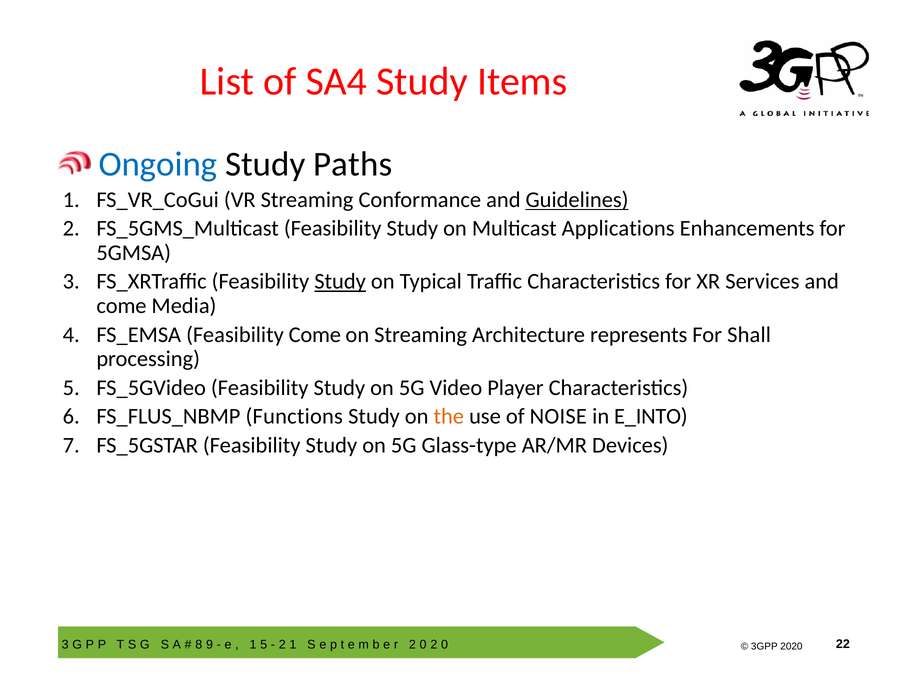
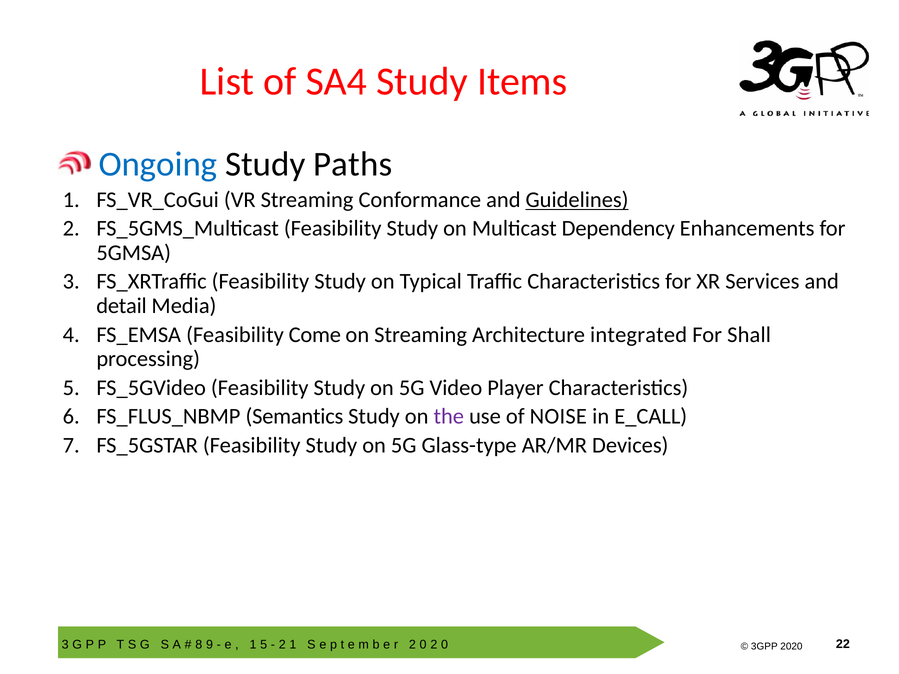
Applications: Applications -> Dependency
Study at (340, 282) underline: present -> none
come at (121, 306): come -> detail
represents: represents -> integrated
Functions: Functions -> Semantics
the colour: orange -> purple
E_INTO: E_INTO -> E_CALL
